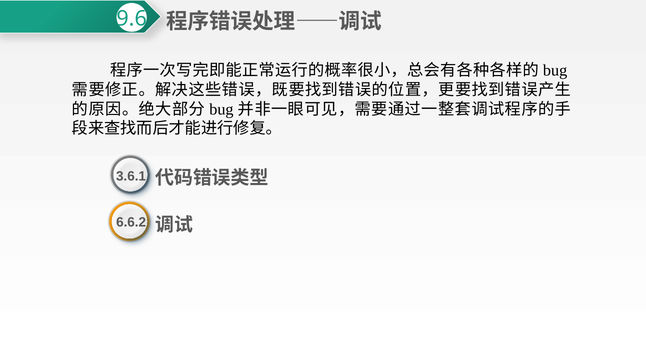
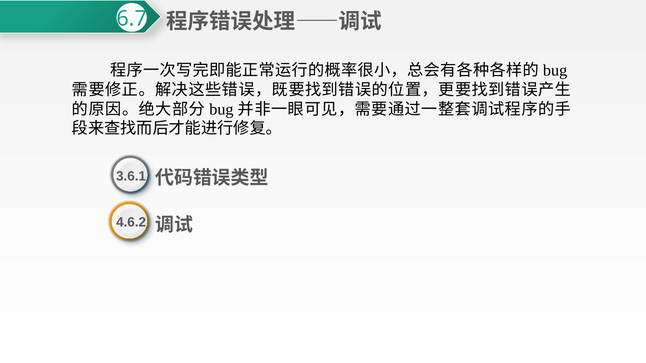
9.6: 9.6 -> 6.7
6.6.2: 6.6.2 -> 4.6.2
